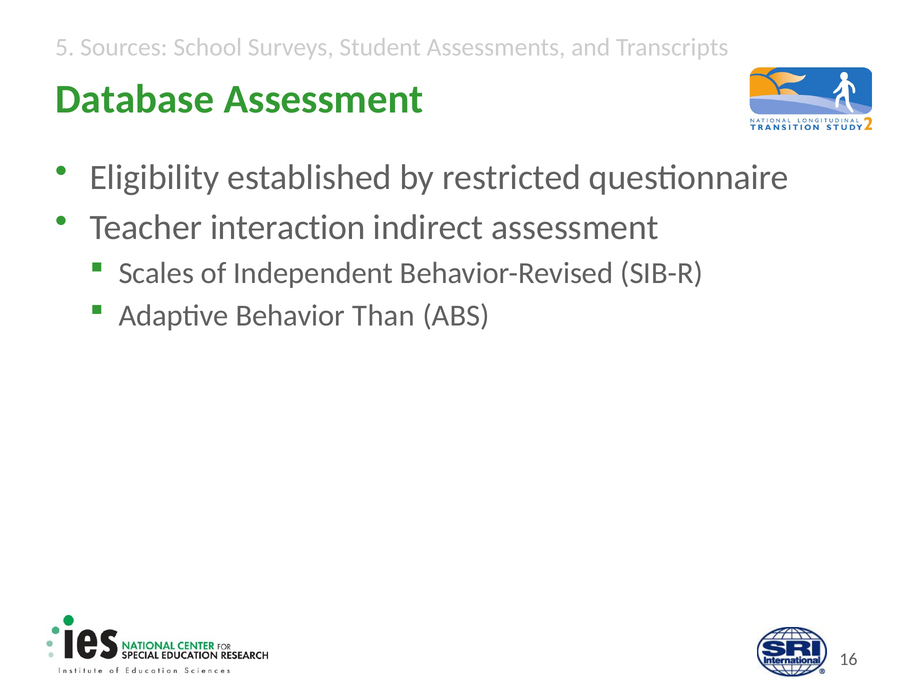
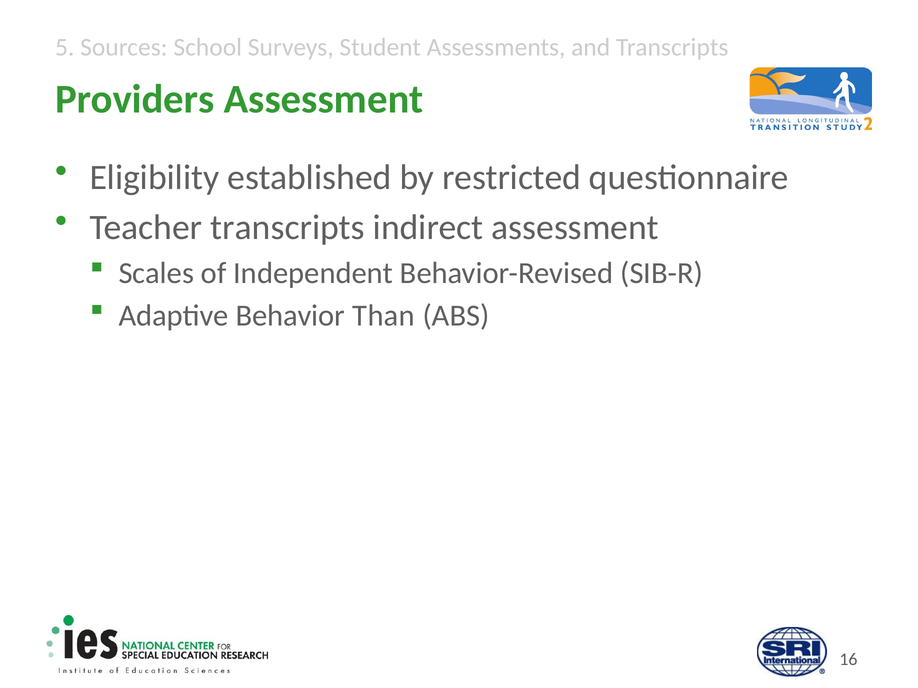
Database: Database -> Providers
Teacher interaction: interaction -> transcripts
